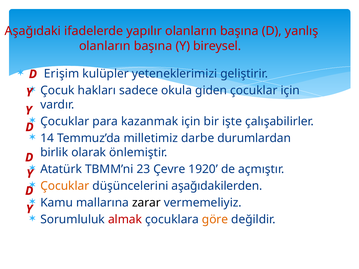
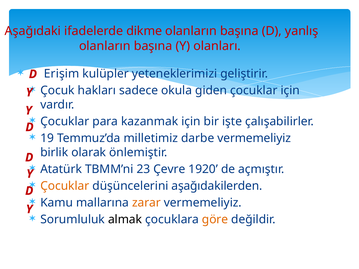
yapılır: yapılır -> dikme
bireysel: bireysel -> olanları
14: 14 -> 19
darbe durumlardan: durumlardan -> vermemeliyiz
zarar colour: black -> orange
almak colour: red -> black
